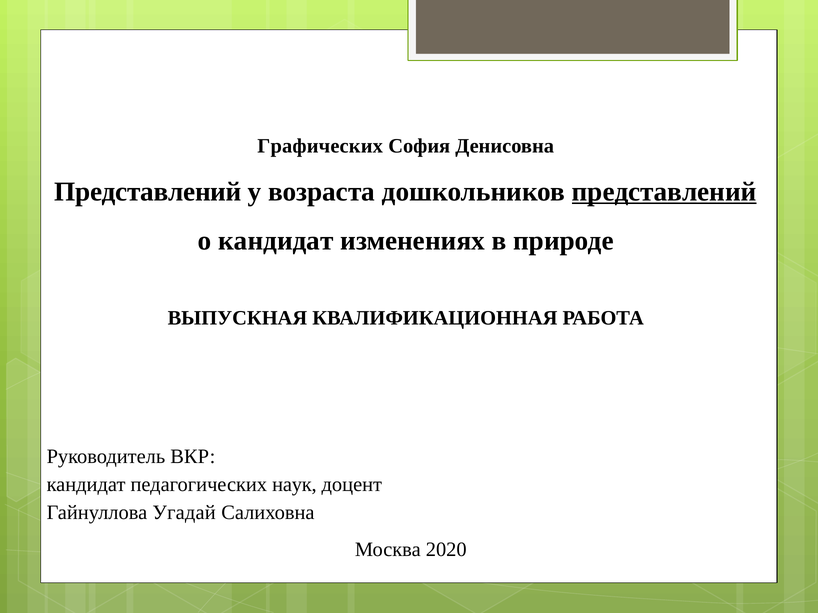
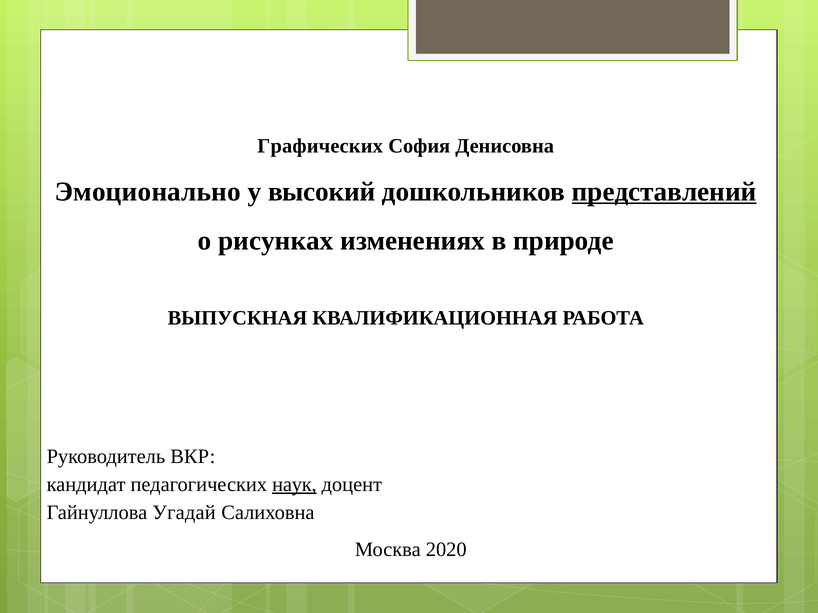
Представлений at (148, 192): Представлений -> Эмоционально
возраста: возраста -> высокий
о кандидат: кандидат -> рисунках
наук underline: none -> present
